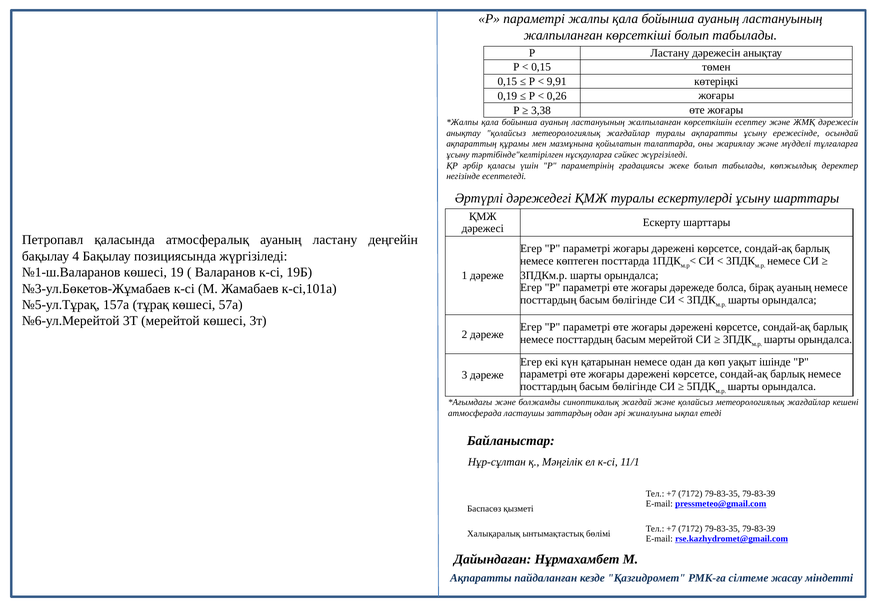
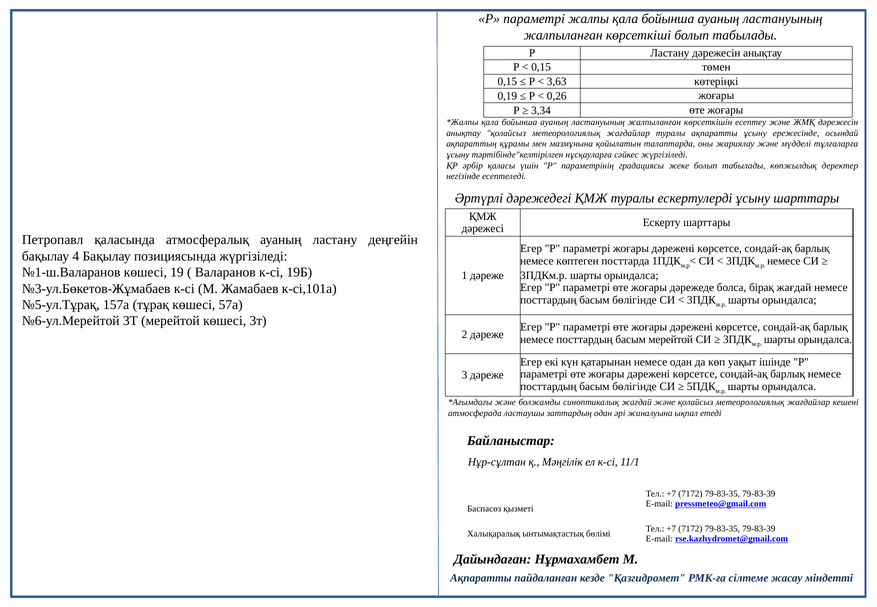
9,91: 9,91 -> 3,63
3,38: 3,38 -> 3,34
бірақ ауаның: ауаның -> жағдай
